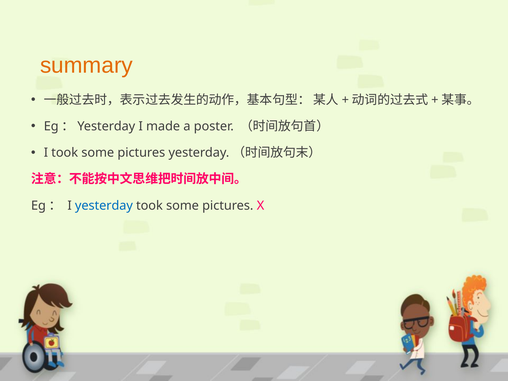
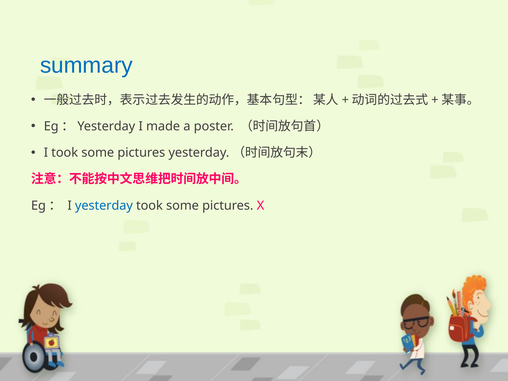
summary colour: orange -> blue
